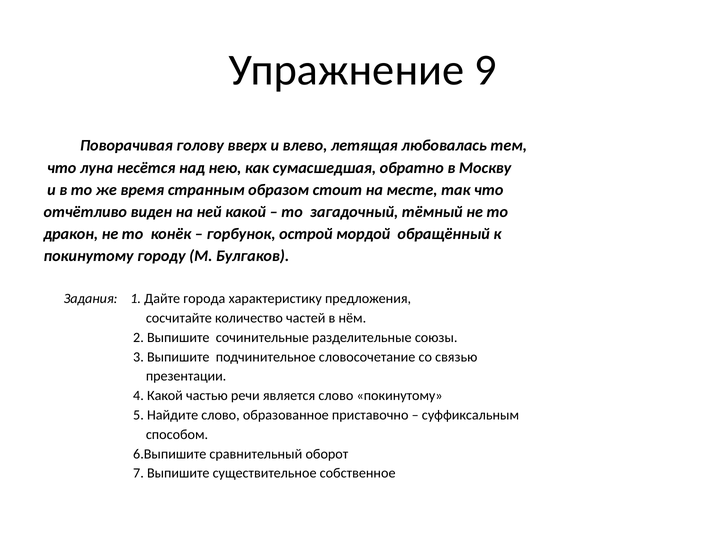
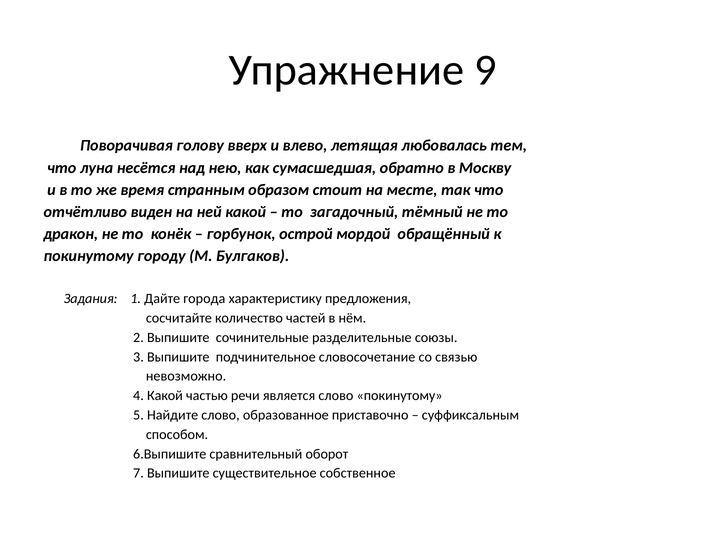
презентации: презентации -> невозможно
